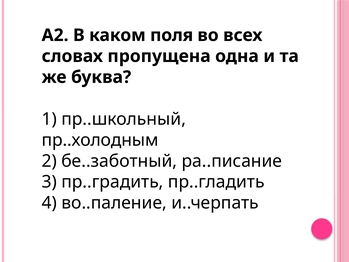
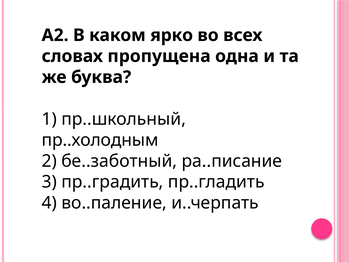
поля: поля -> ярко
